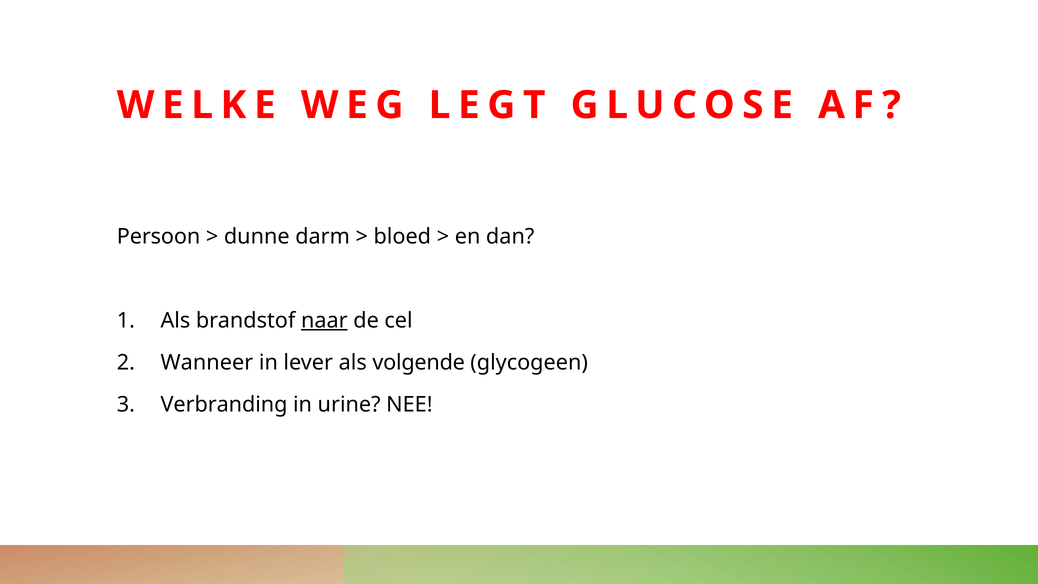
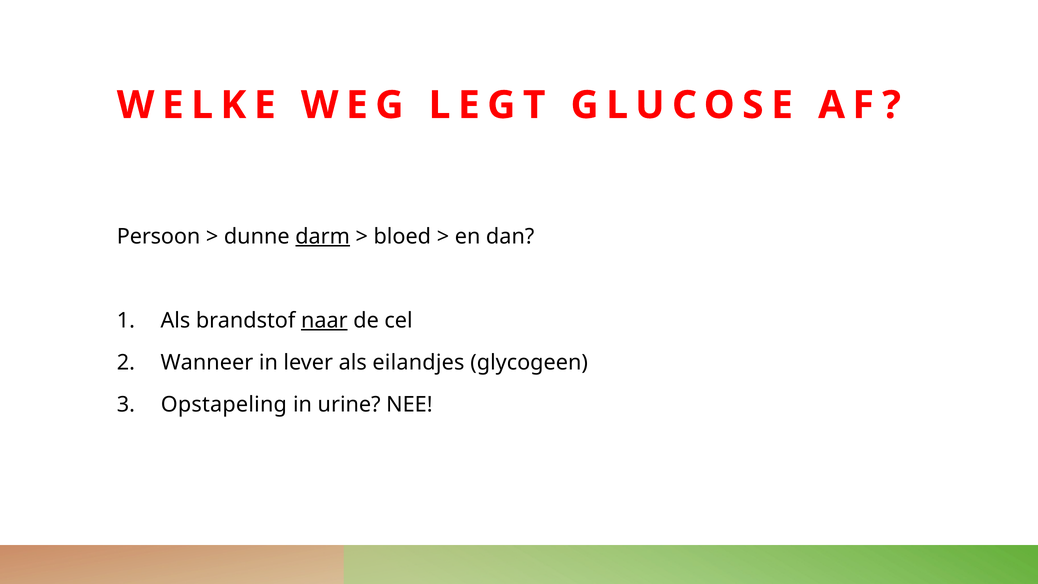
darm underline: none -> present
volgende: volgende -> eilandjes
Verbranding: Verbranding -> Opstapeling
